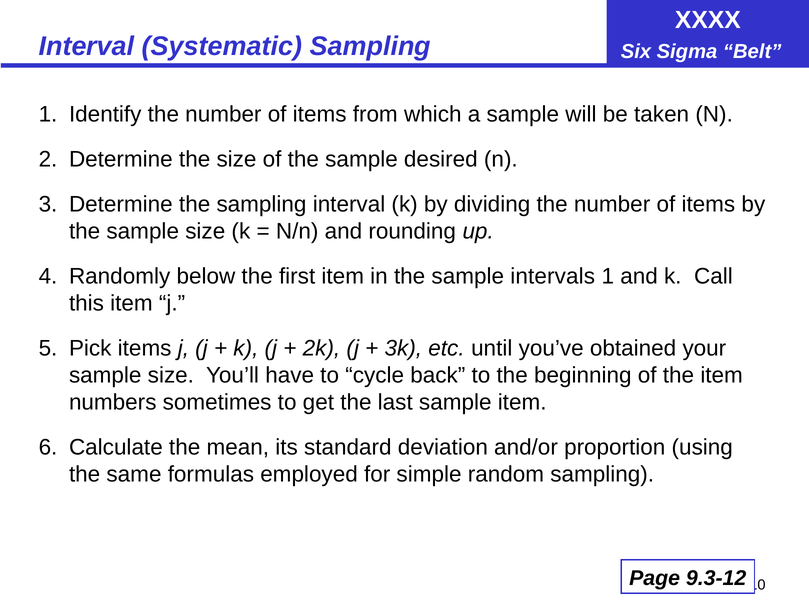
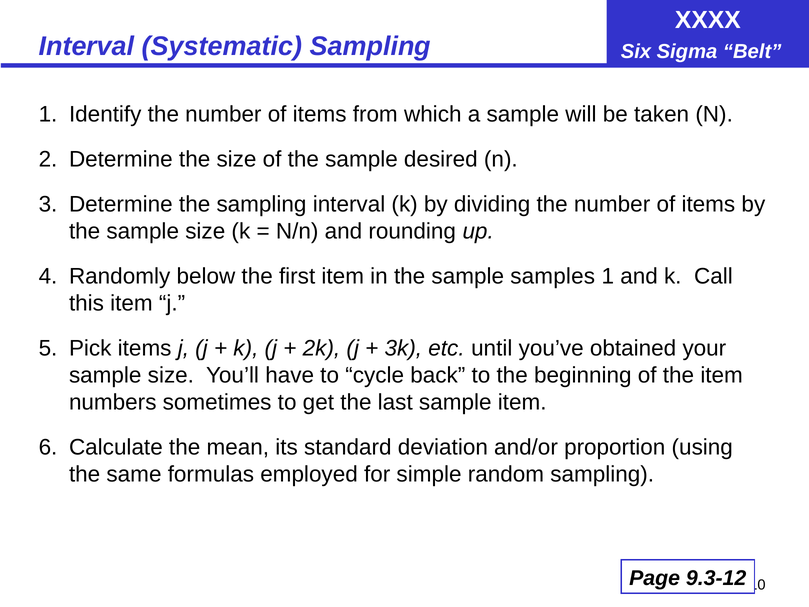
intervals: intervals -> samples
